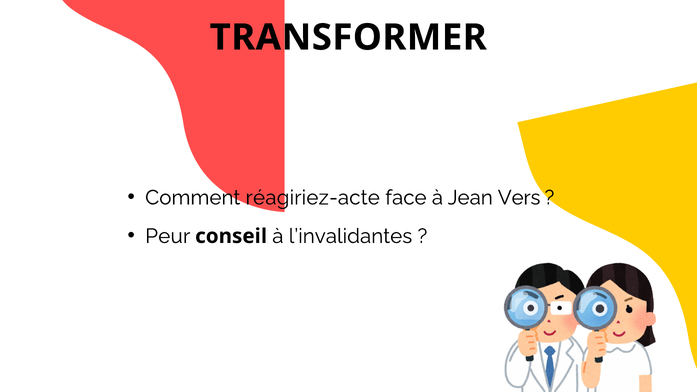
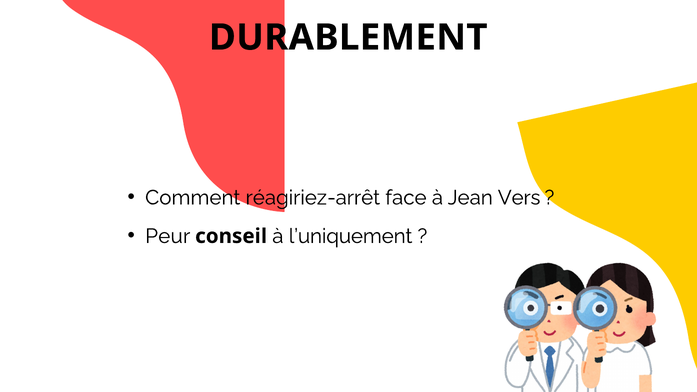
TRANSFORMER: TRANSFORMER -> DURABLEMENT
réagiriez-acte: réagiriez-acte -> réagiriez-arrêt
l’invalidantes: l’invalidantes -> l’uniquement
